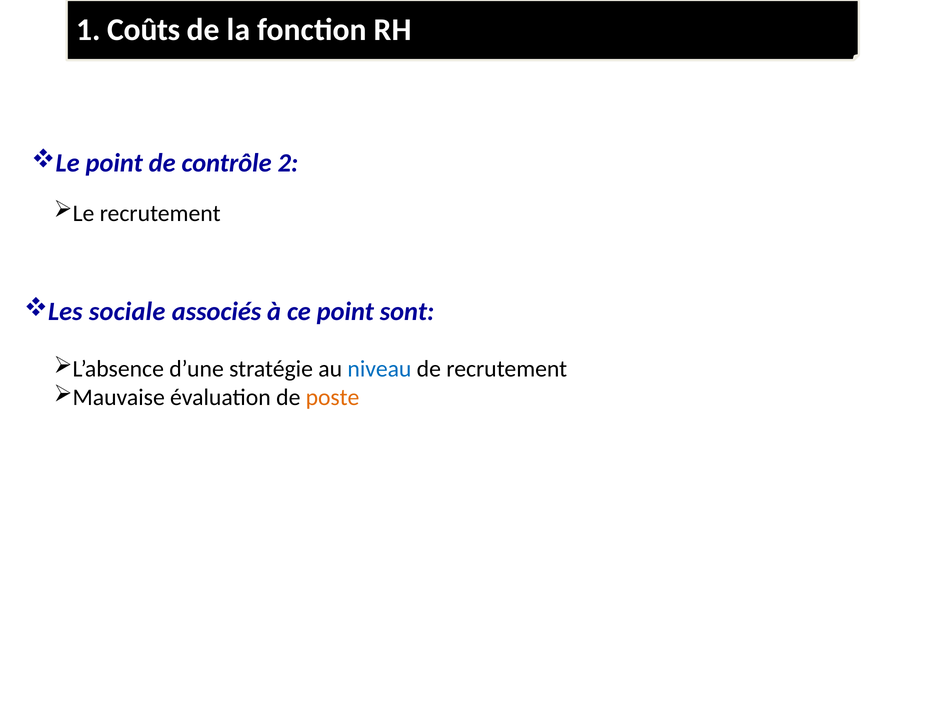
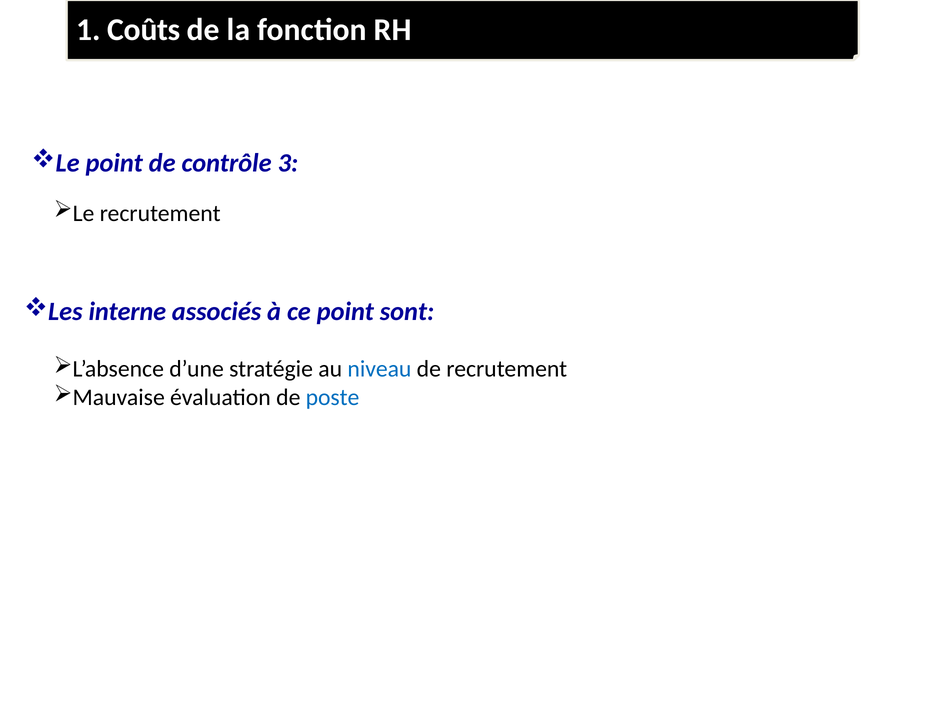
2: 2 -> 3
sociale: sociale -> interne
poste colour: orange -> blue
